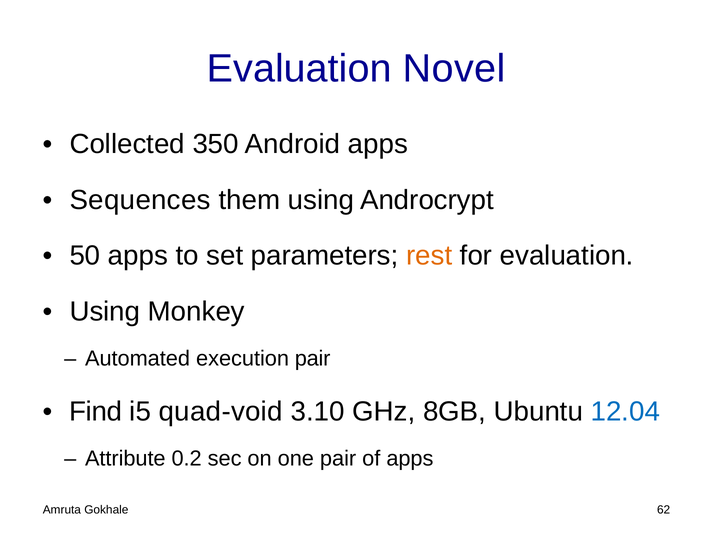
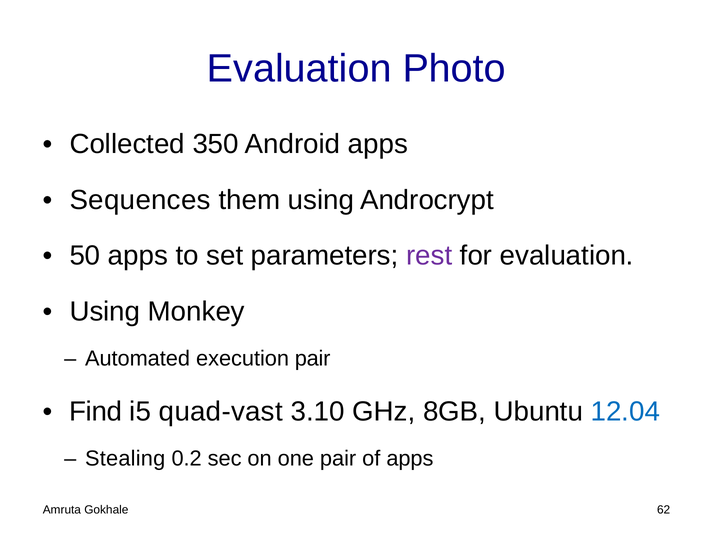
Novel: Novel -> Photo
rest colour: orange -> purple
quad-void: quad-void -> quad-vast
Attribute: Attribute -> Stealing
